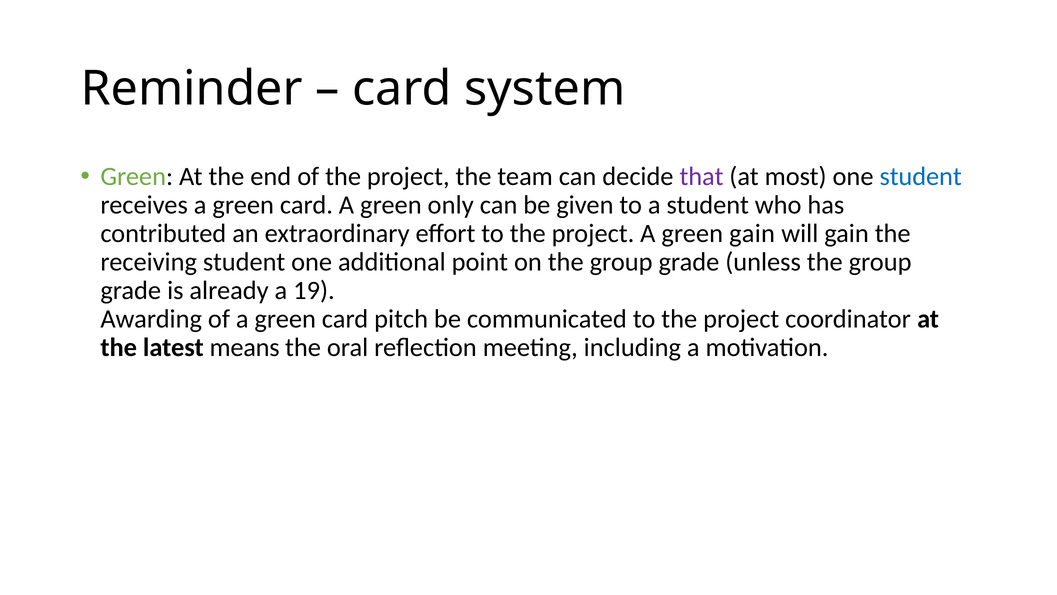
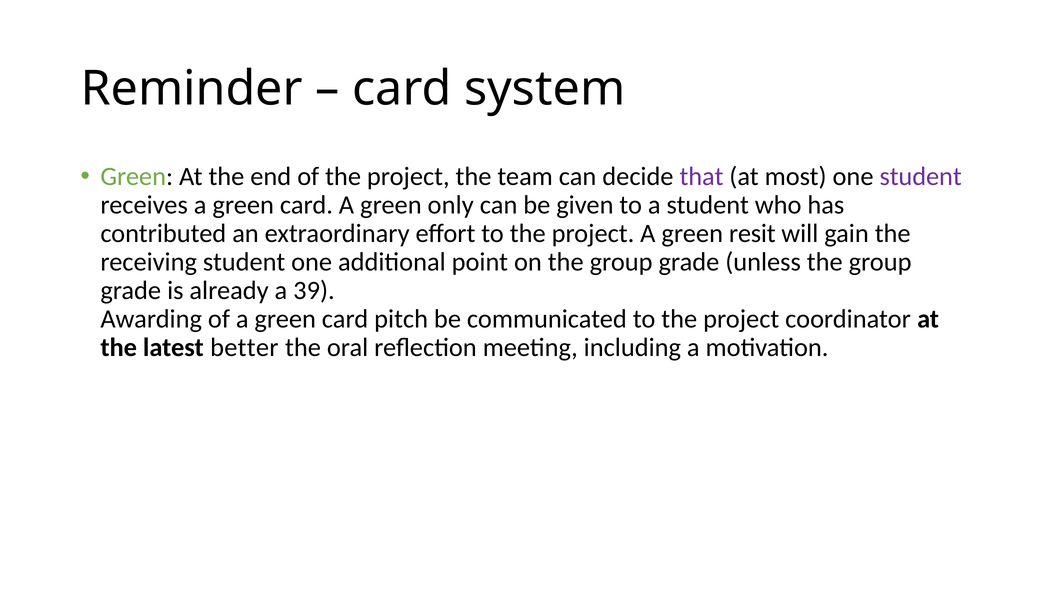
student at (921, 176) colour: blue -> purple
green gain: gain -> resit
19: 19 -> 39
means: means -> better
